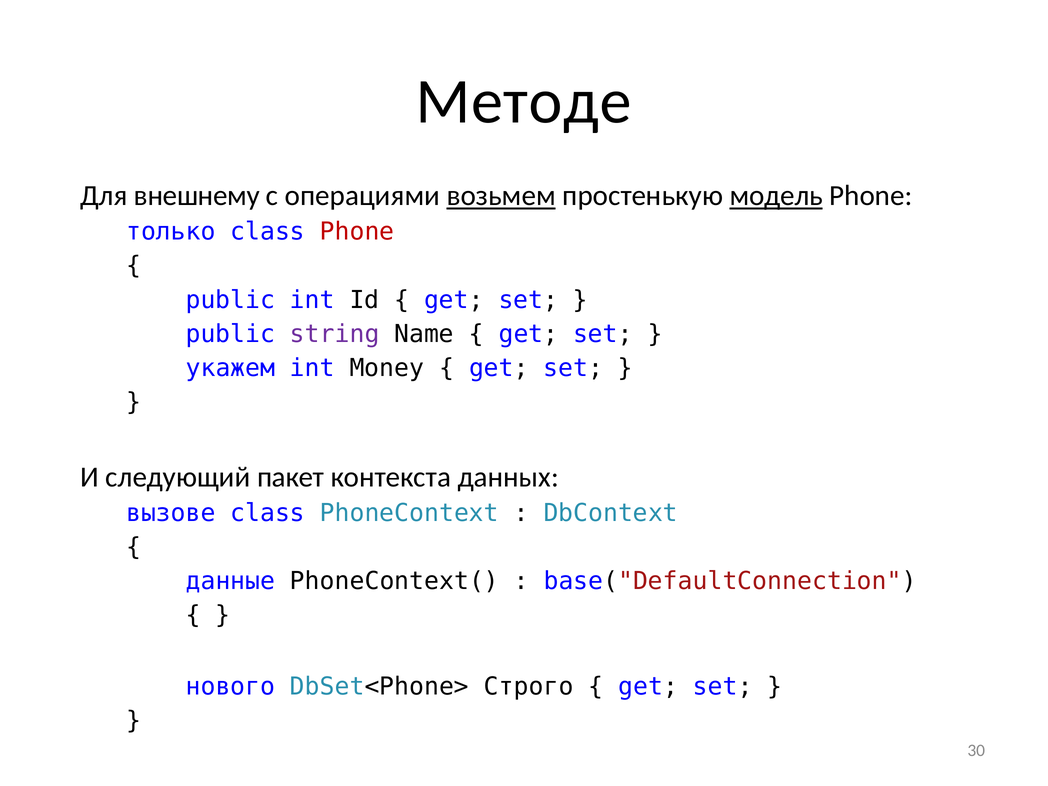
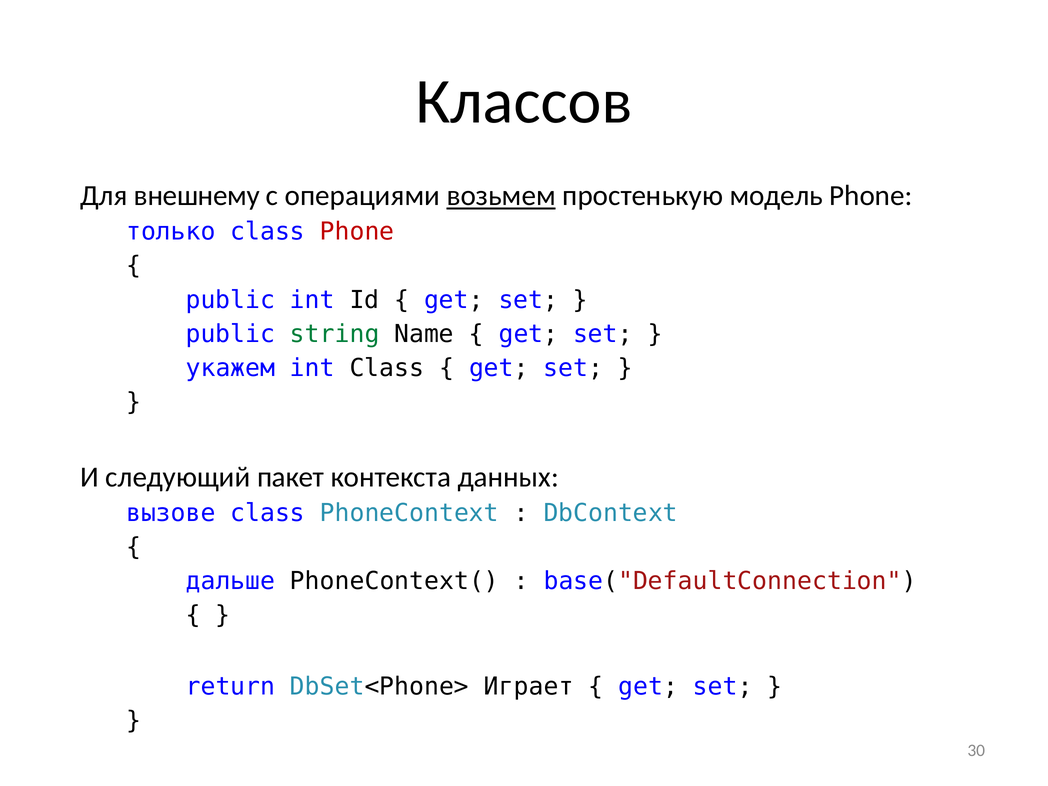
Методе: Методе -> Классов
модель underline: present -> none
string colour: purple -> green
int Money: Money -> Class
данные: данные -> дальше
нового: нового -> return
Строго: Строго -> Играет
